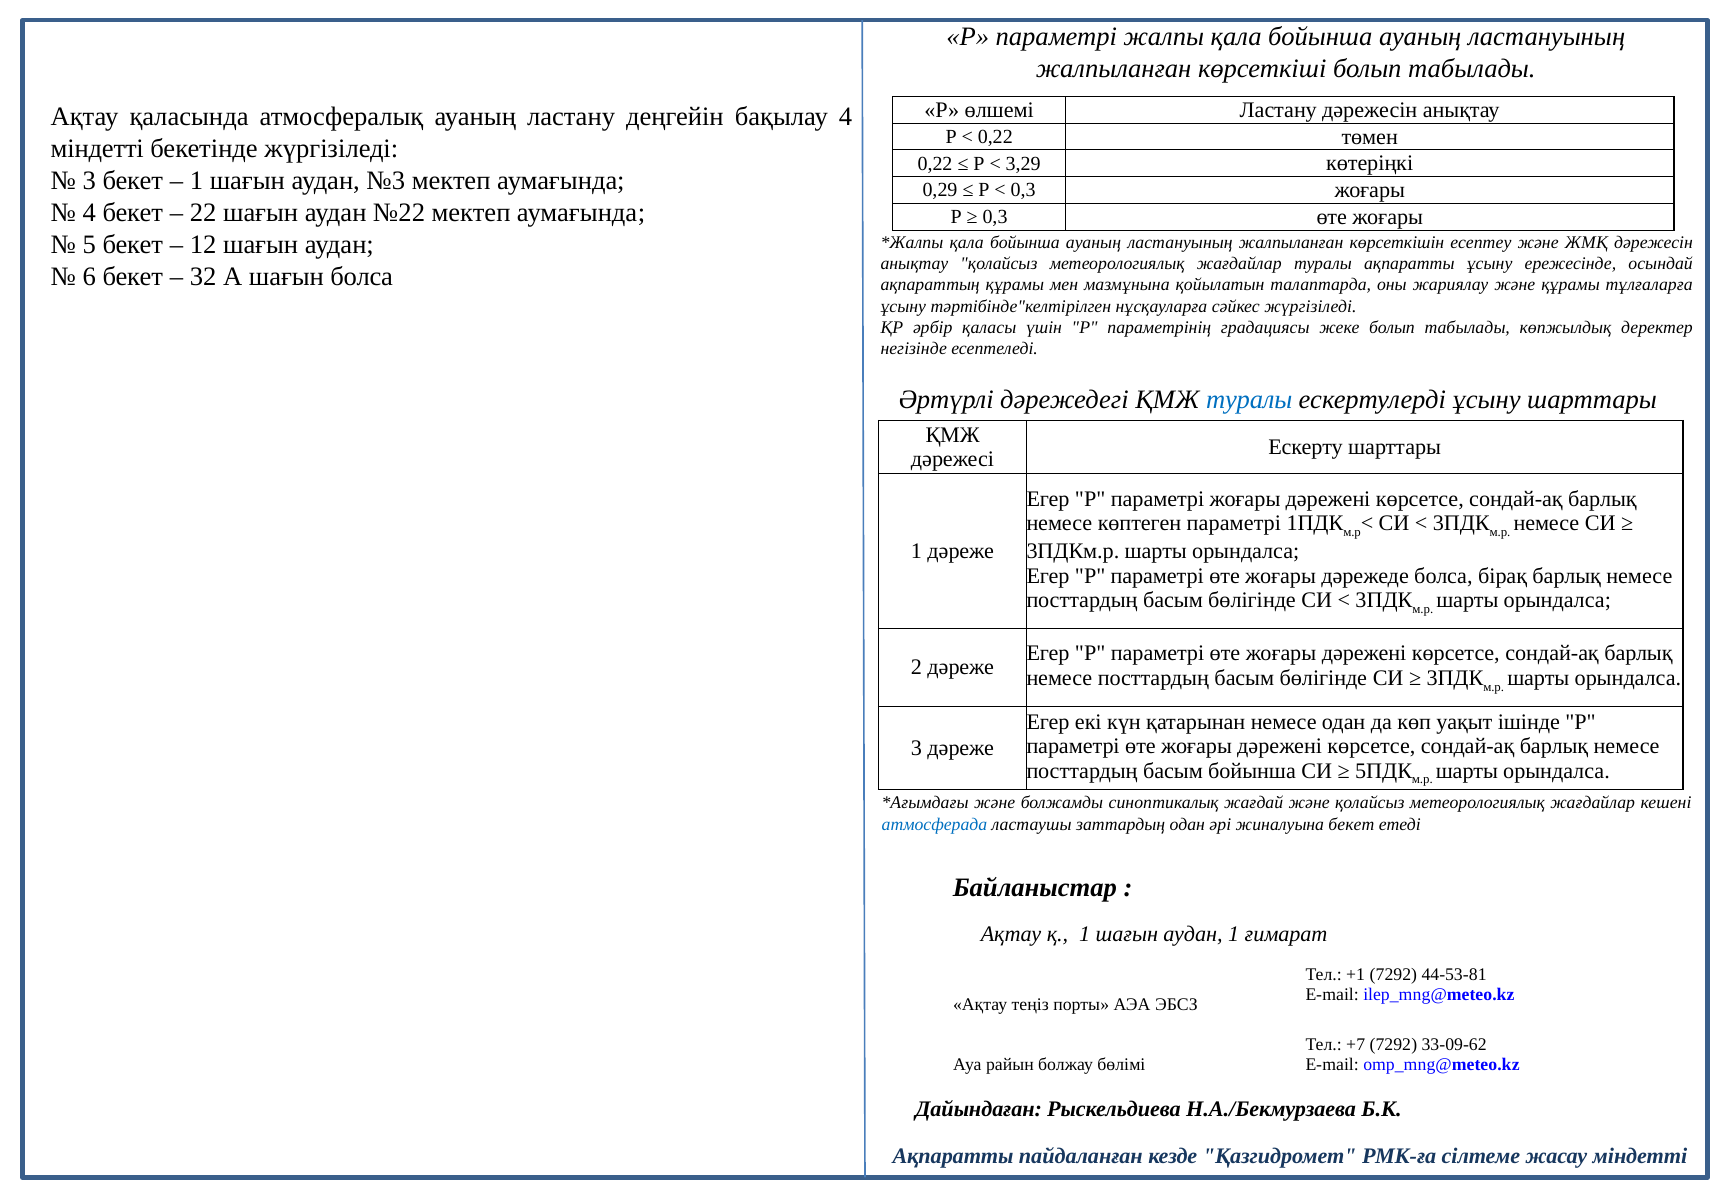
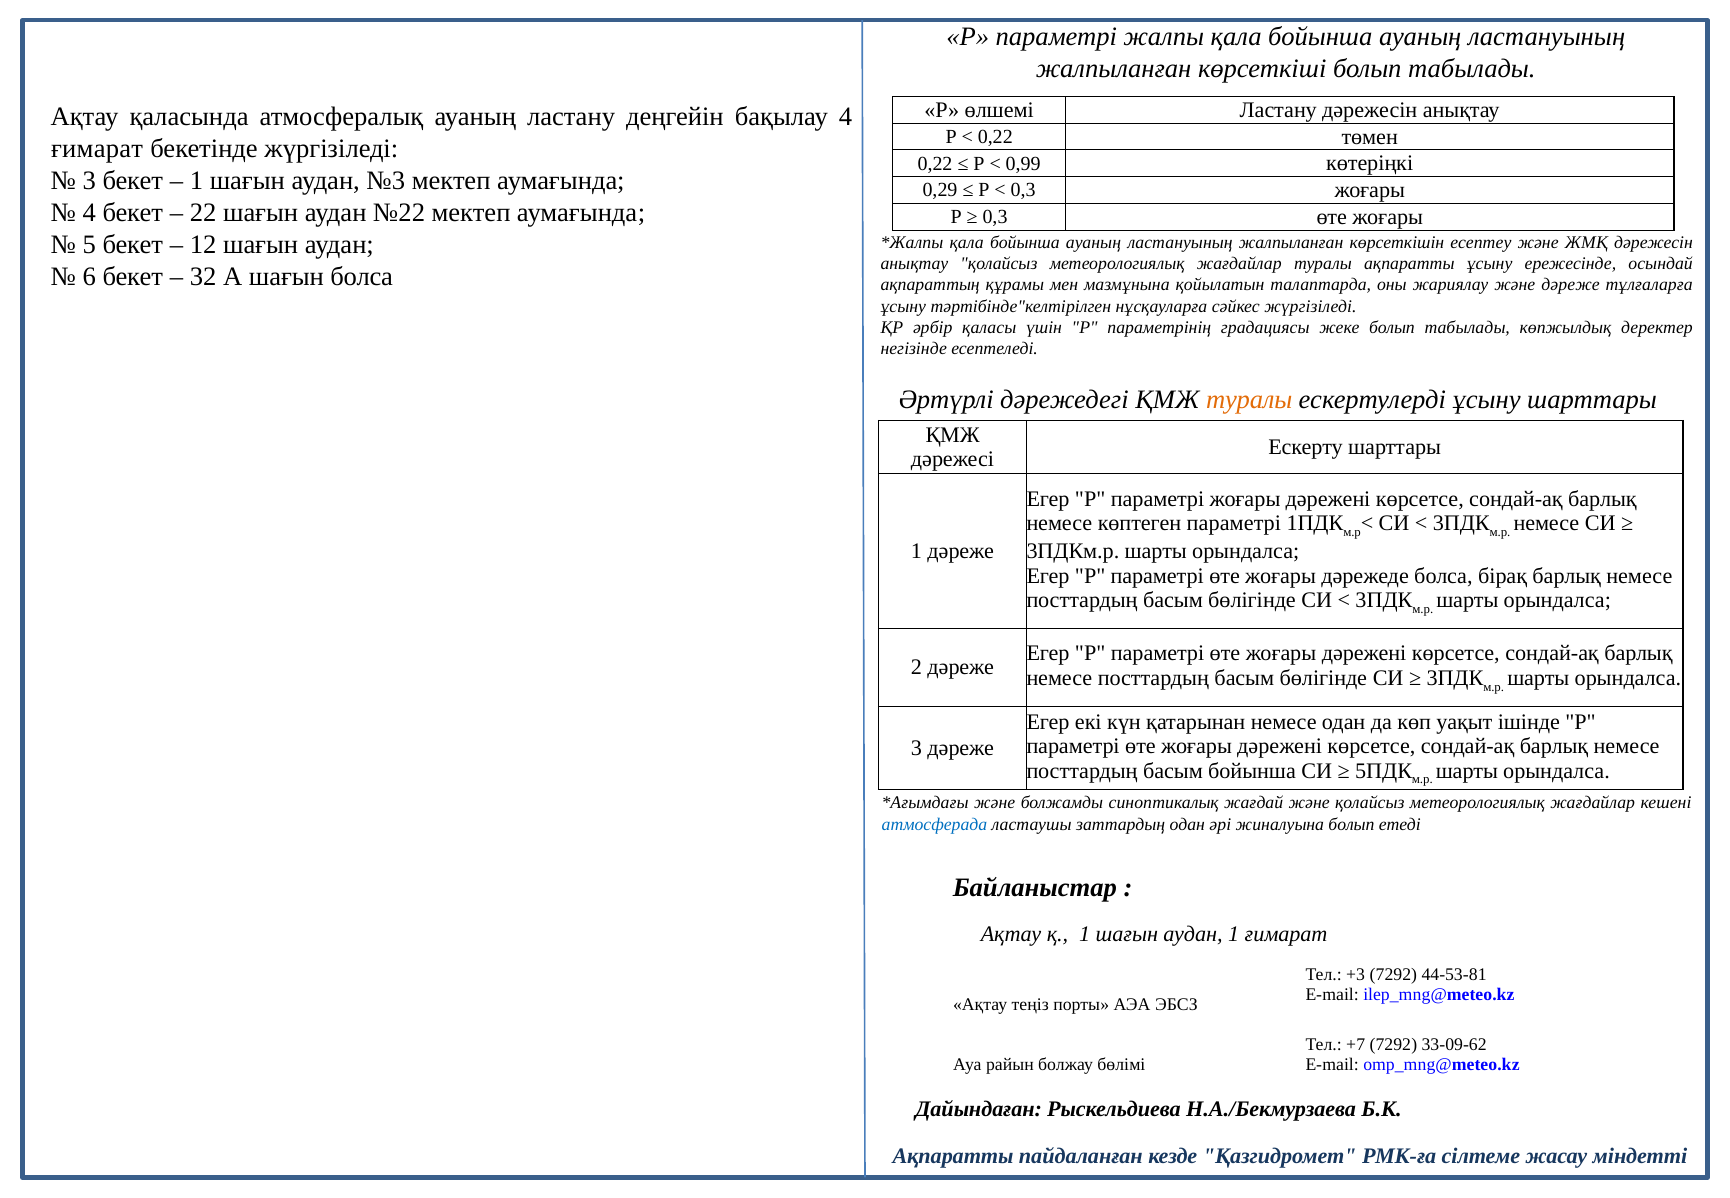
міндетті at (97, 149): міндетті -> ғимарат
3,29: 3,29 -> 0,99
және құрамы: құрамы -> дәреже
туралы at (1249, 400) colour: blue -> orange
жиналуына бекет: бекет -> болып
+1: +1 -> +3
